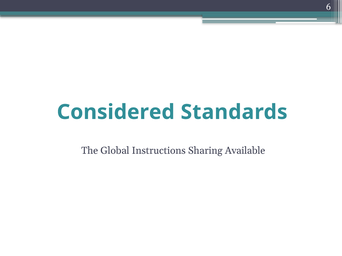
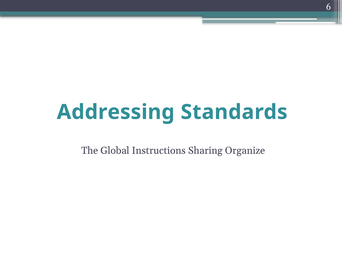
Considered: Considered -> Addressing
Available: Available -> Organize
